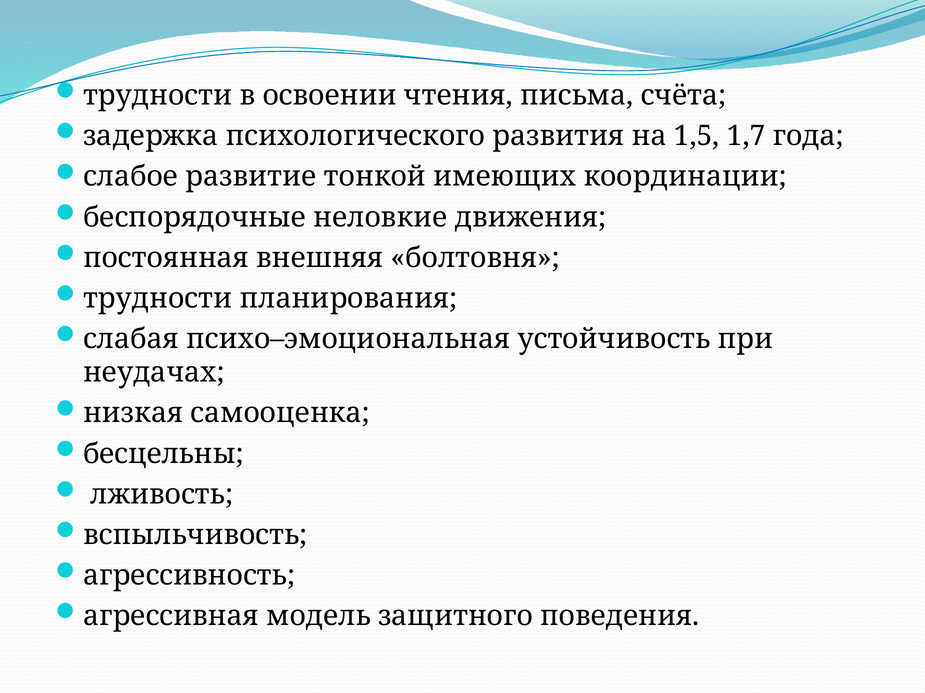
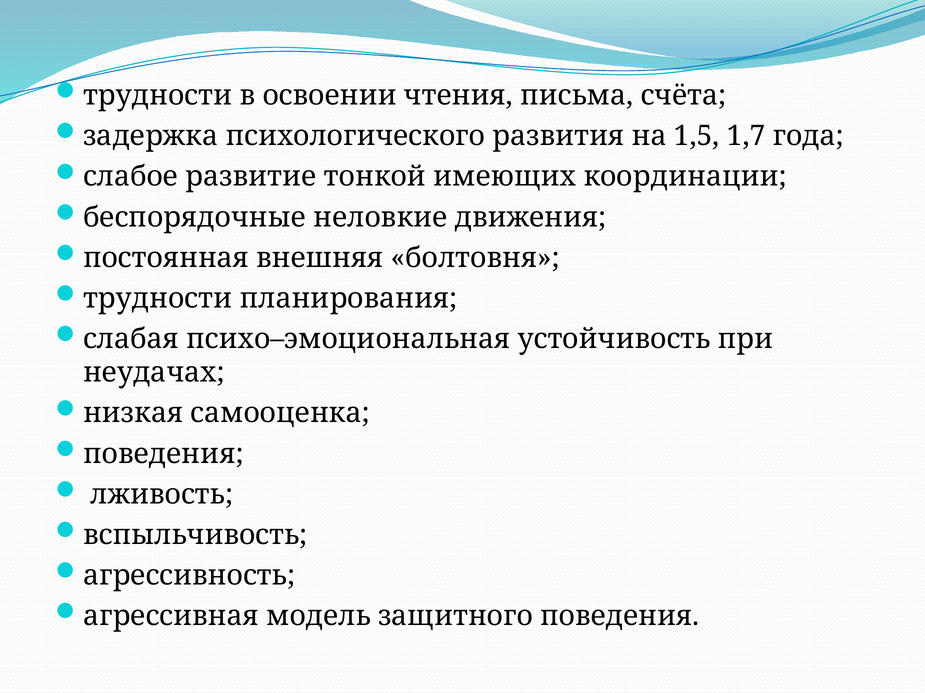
бесцельны at (163, 454): бесцельны -> поведения
